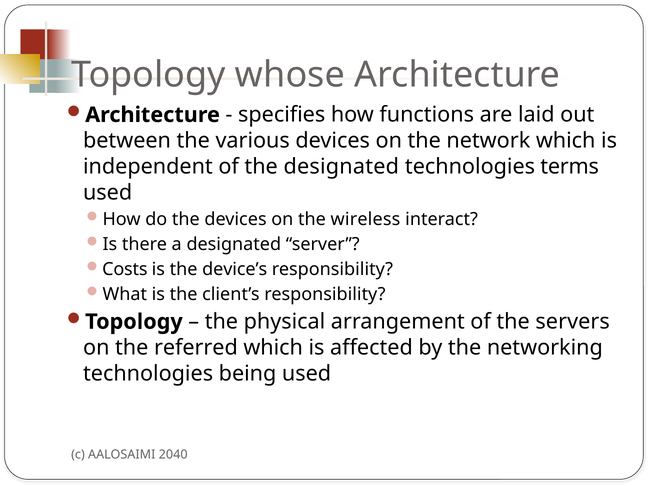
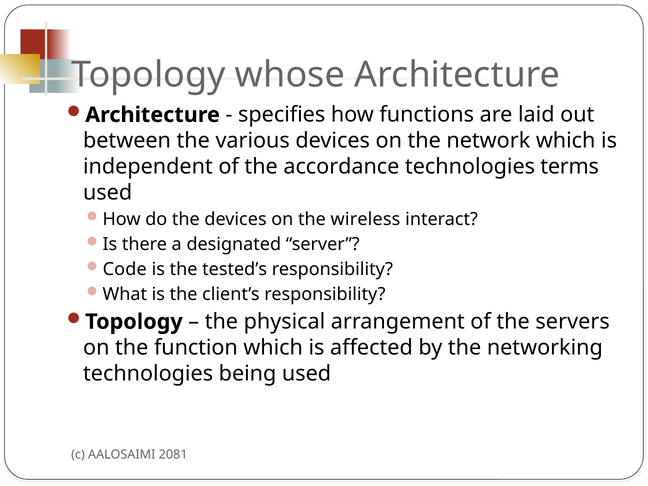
the designated: designated -> accordance
Costs: Costs -> Code
device’s: device’s -> tested’s
referred: referred -> function
2040: 2040 -> 2081
